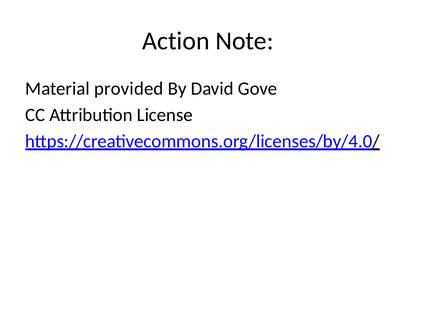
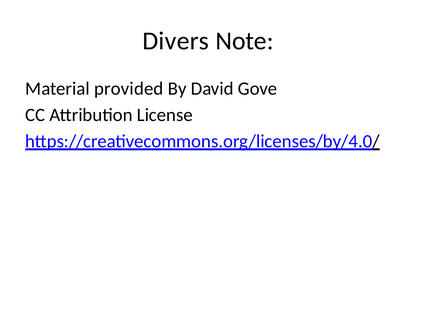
Action: Action -> Divers
